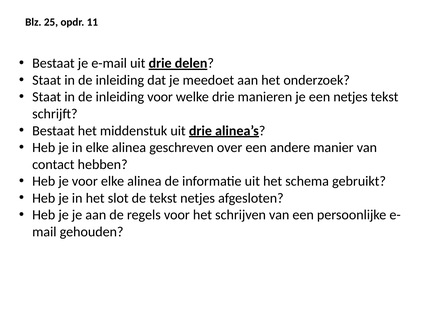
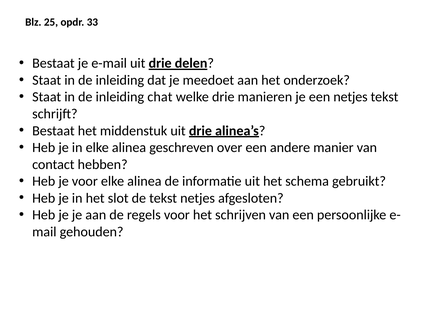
11: 11 -> 33
inleiding voor: voor -> chat
